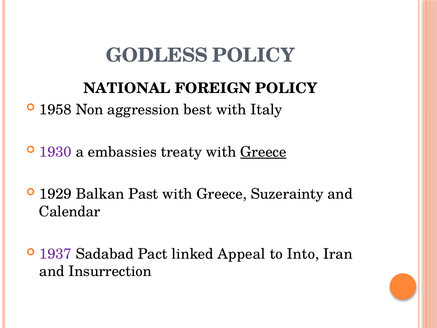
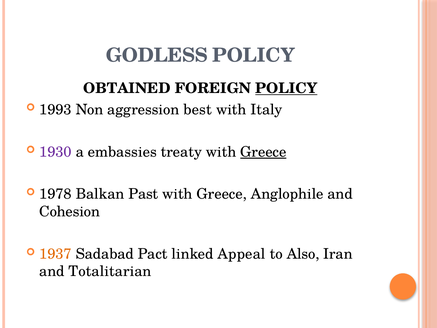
NATIONAL: NATIONAL -> OBTAINED
POLICY at (286, 88) underline: none -> present
1958: 1958 -> 1993
1929: 1929 -> 1978
Suzerainty: Suzerainty -> Anglophile
Calendar: Calendar -> Cohesion
1937 colour: purple -> orange
Into: Into -> Also
Insurrection: Insurrection -> Totalitarian
